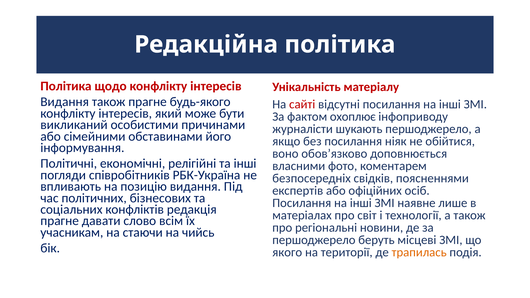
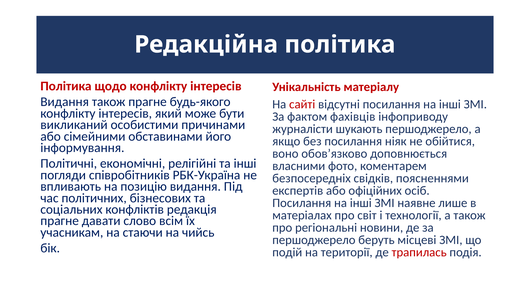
охоплює: охоплює -> фахівців
якого: якого -> подій
трапилась colour: orange -> red
